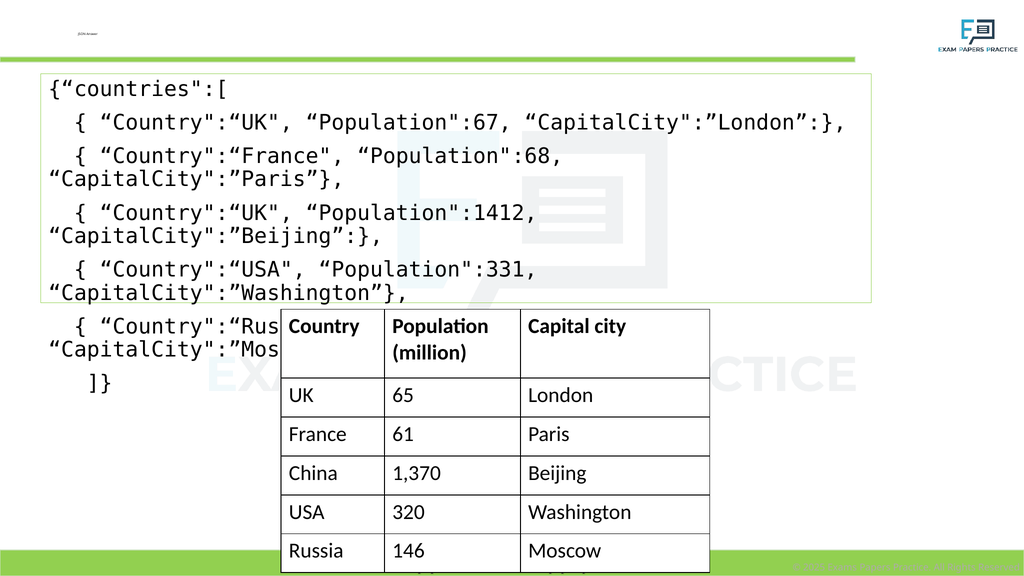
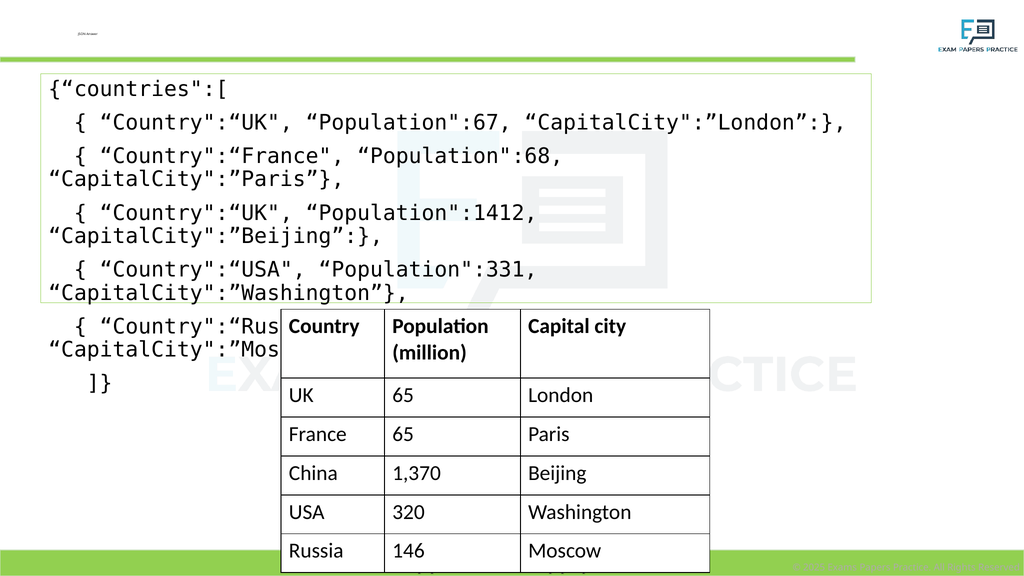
France 61: 61 -> 65
